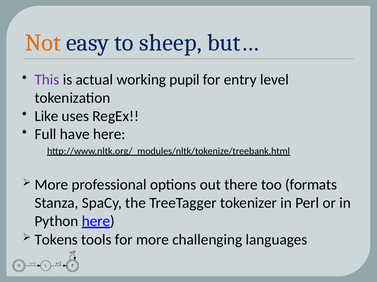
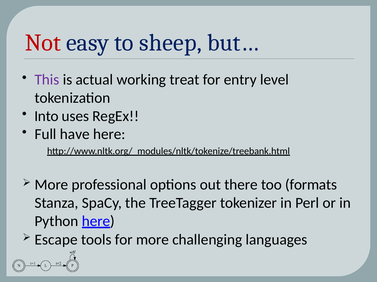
Not colour: orange -> red
pupil: pupil -> treat
Like: Like -> Into
Tokens: Tokens -> Escape
